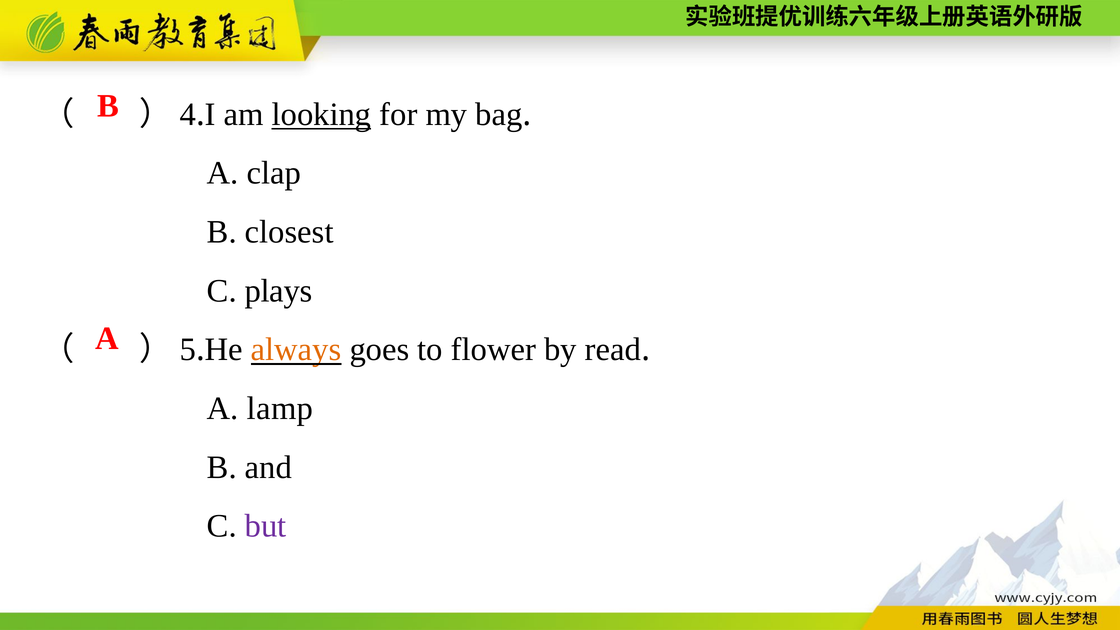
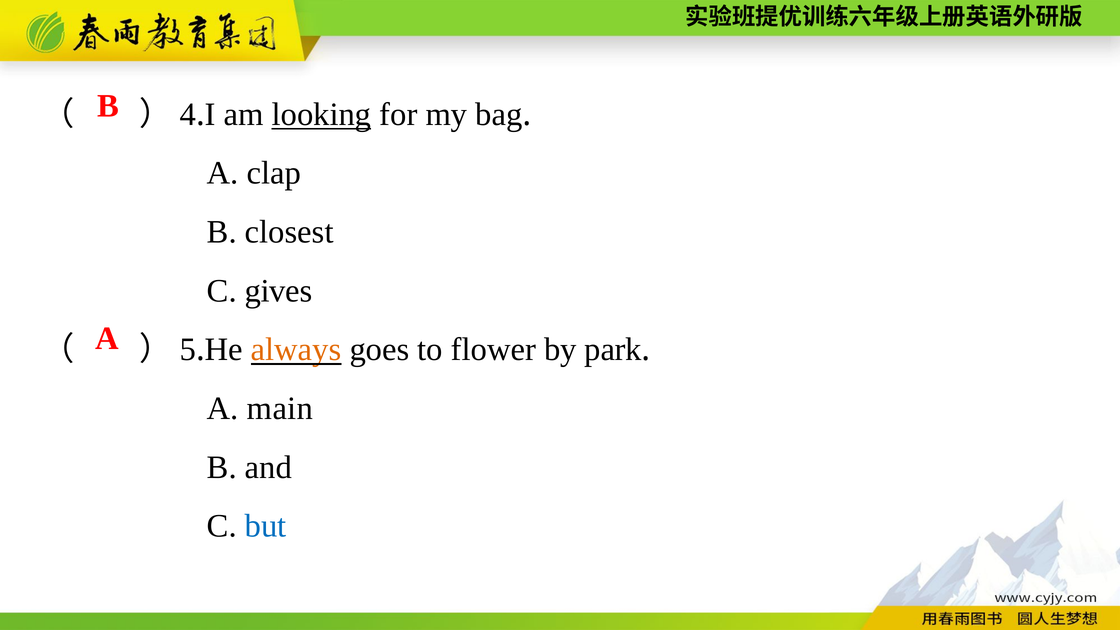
plays: plays -> gives
read: read -> park
lamp: lamp -> main
but colour: purple -> blue
